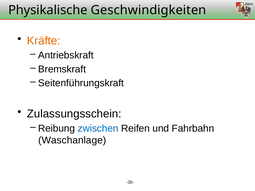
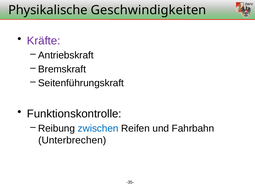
Kräfte colour: orange -> purple
Zulassungsschein: Zulassungsschein -> Funktionskontrolle
Waschanlage: Waschanlage -> Unterbrechen
